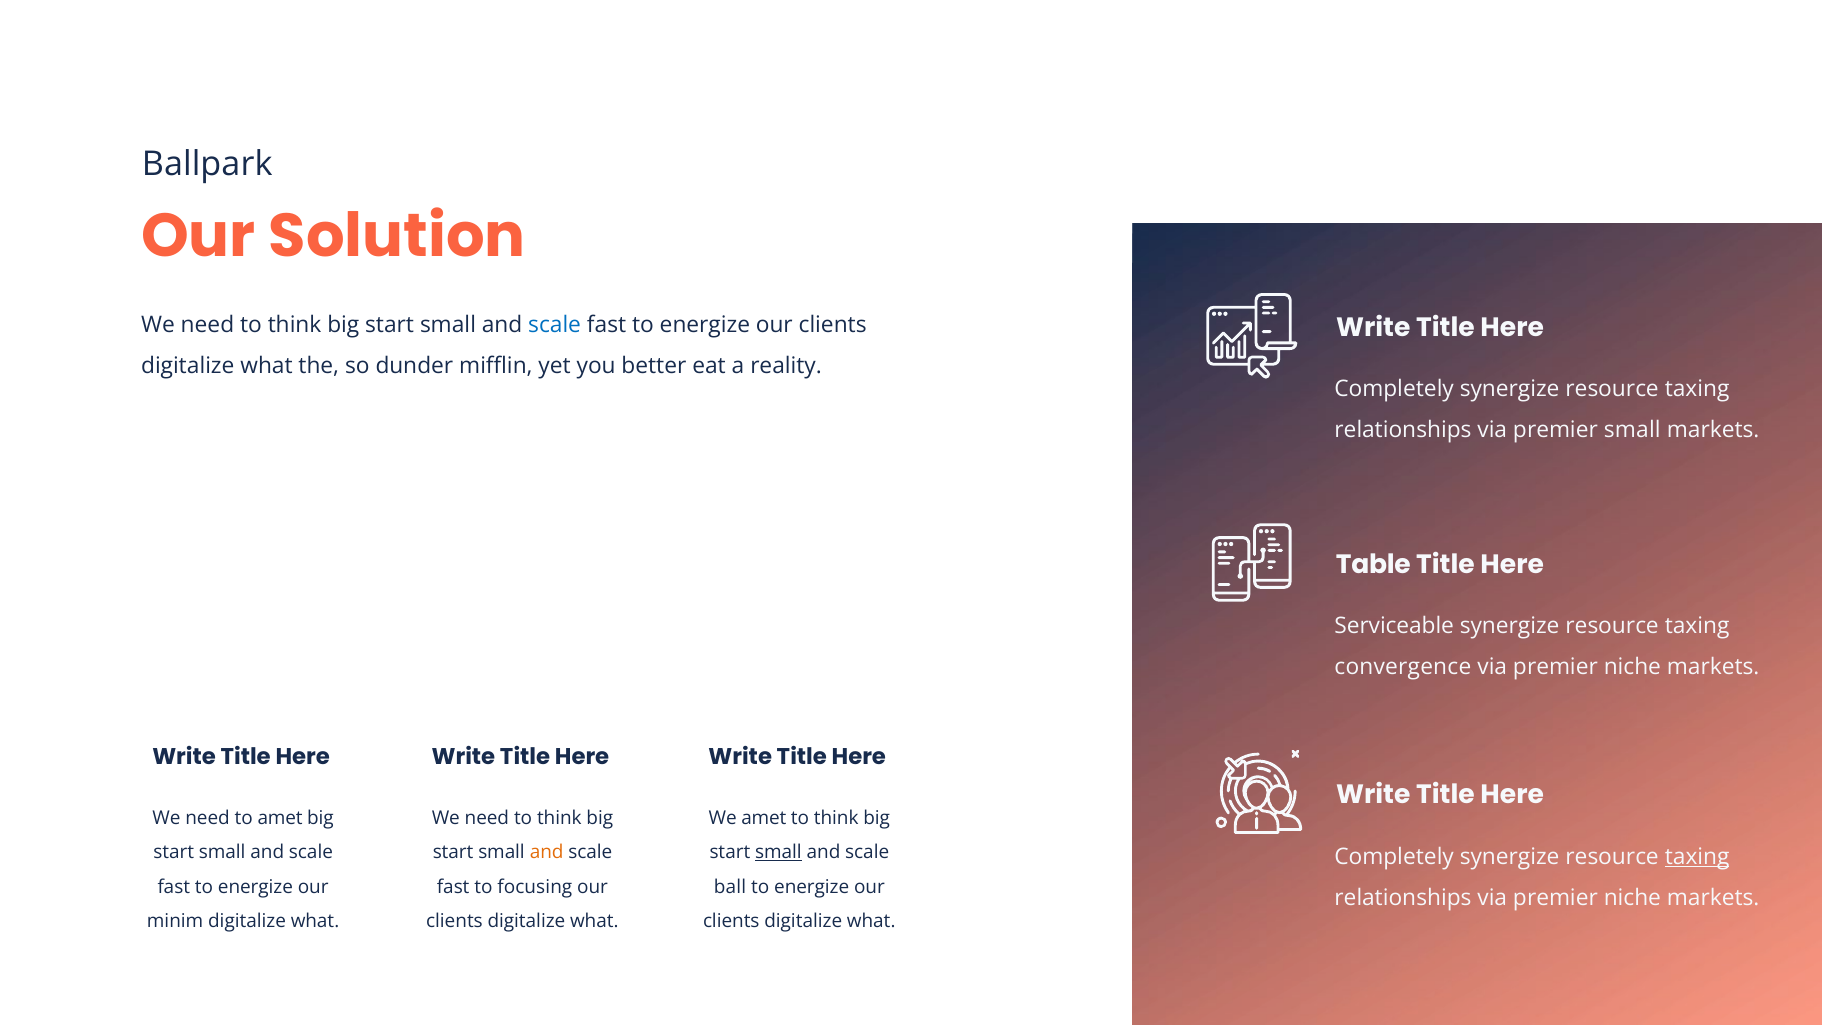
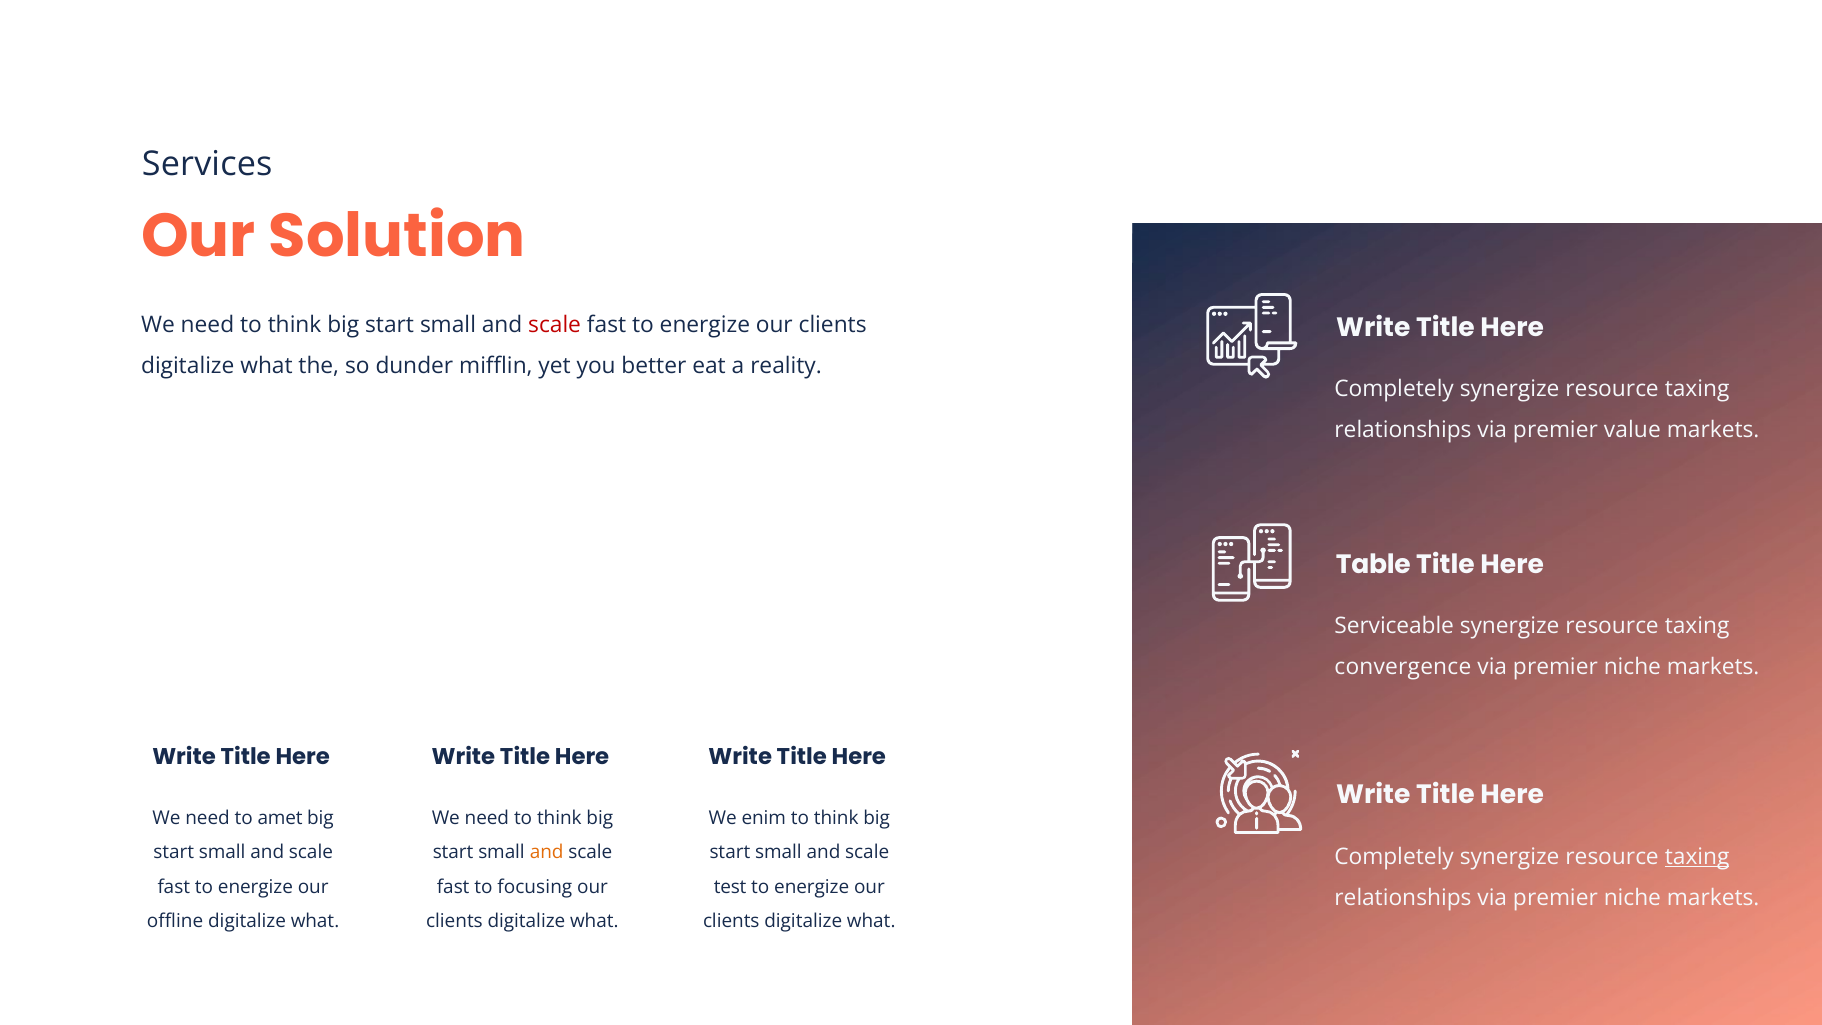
Ballpark: Ballpark -> Services
scale at (555, 325) colour: blue -> red
premier small: small -> value
We amet: amet -> enim
small at (778, 853) underline: present -> none
ball: ball -> test
minim: minim -> offline
